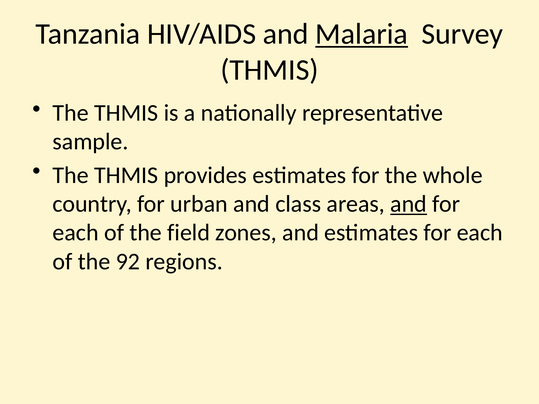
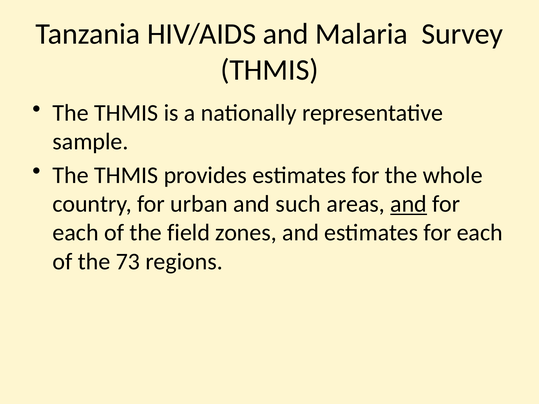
Malaria underline: present -> none
class: class -> such
92: 92 -> 73
